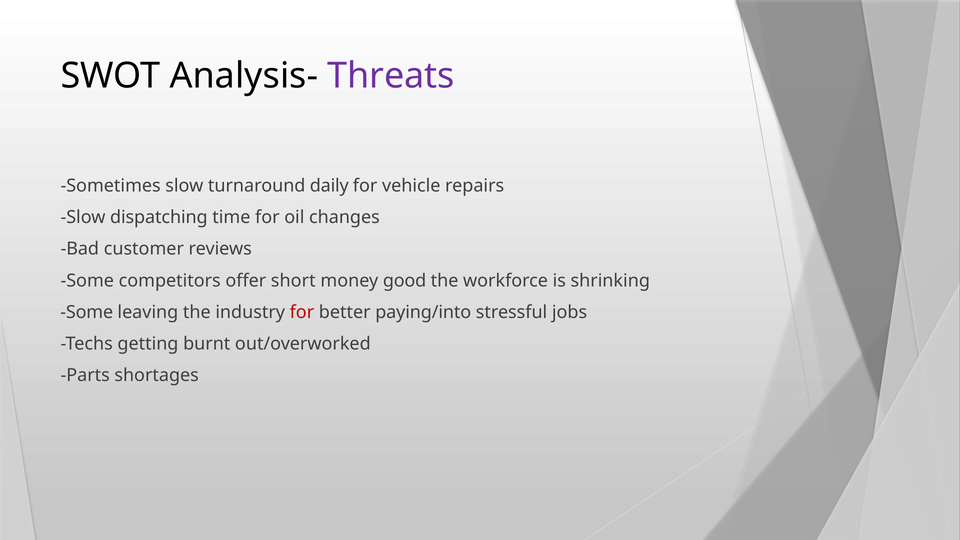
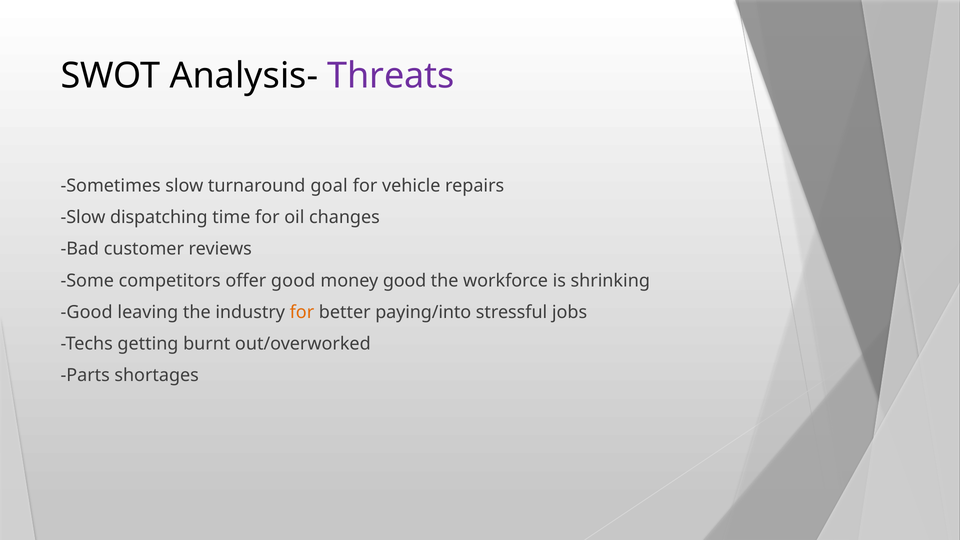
daily: daily -> goal
offer short: short -> good
Some at (87, 312): Some -> Good
for at (302, 312) colour: red -> orange
